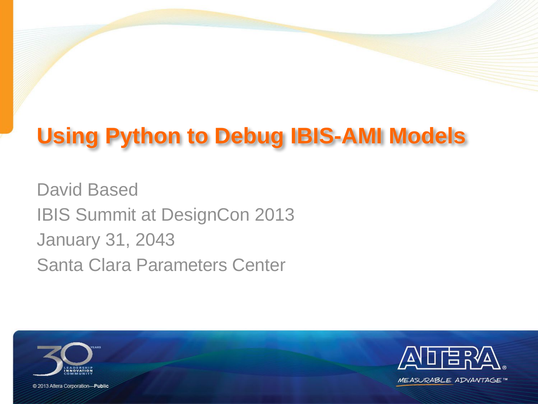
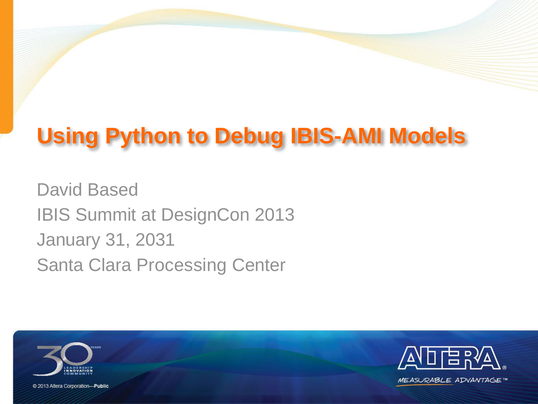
2043: 2043 -> 2031
Parameters: Parameters -> Processing
